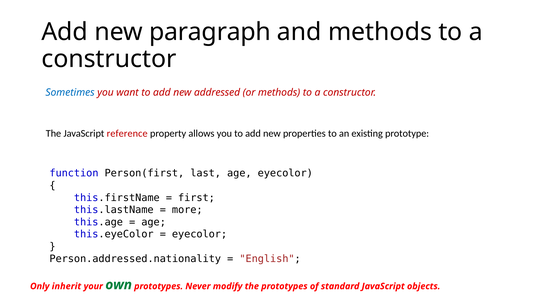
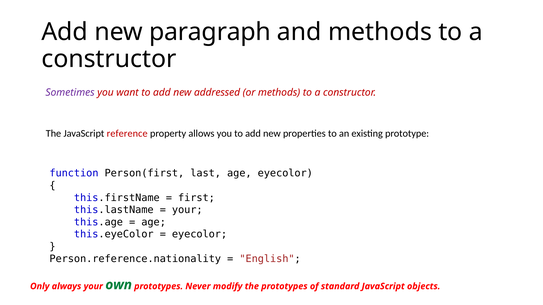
Sometimes colour: blue -> purple
more at (187, 210): more -> your
Person.addressed.nationality: Person.addressed.nationality -> Person.reference.nationality
inherit: inherit -> always
